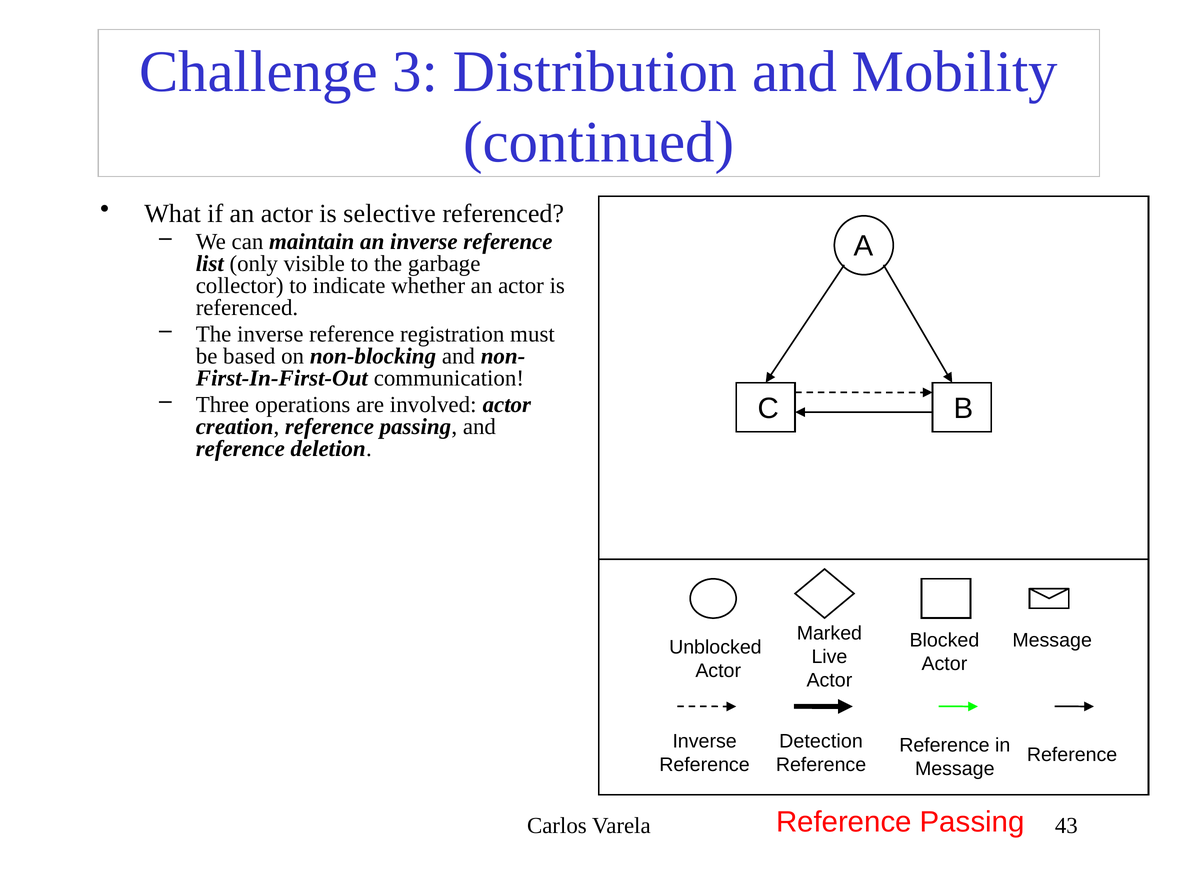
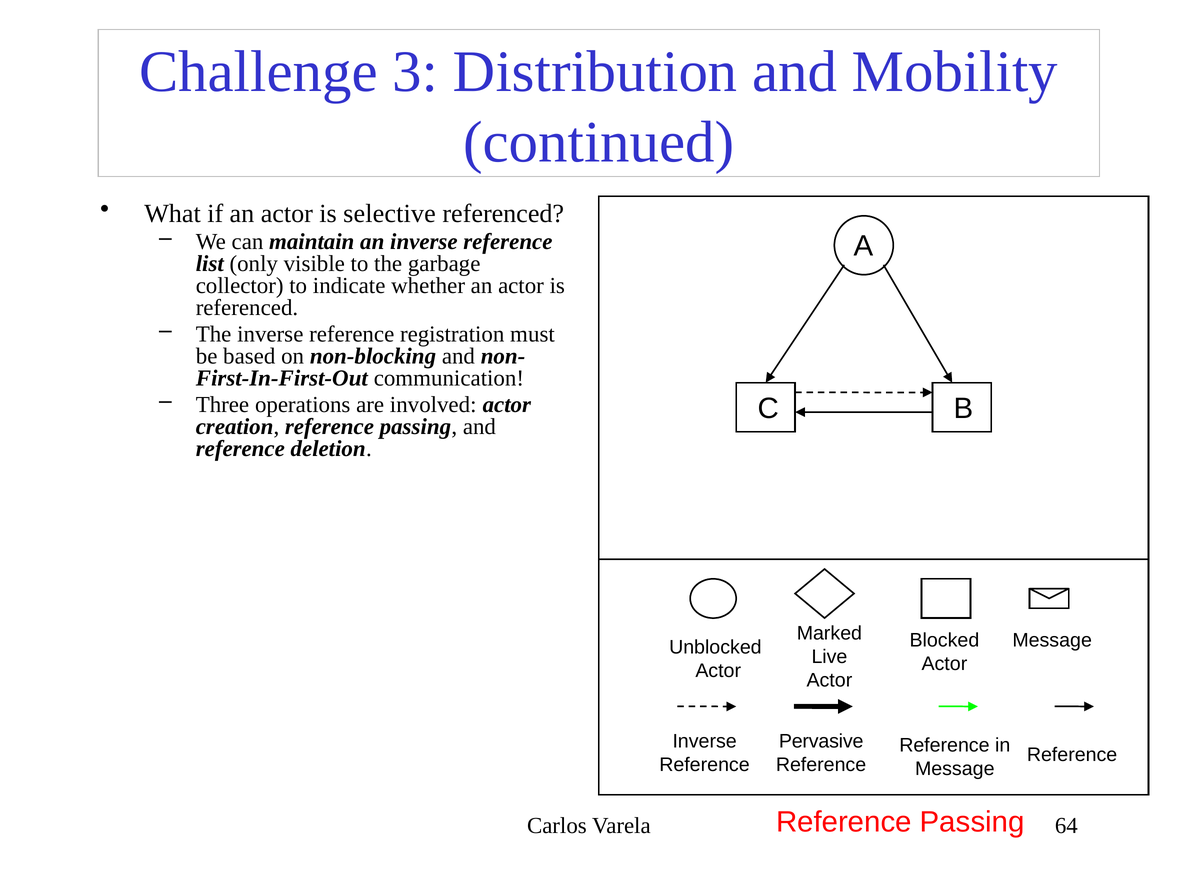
Detection: Detection -> Pervasive
43: 43 -> 64
